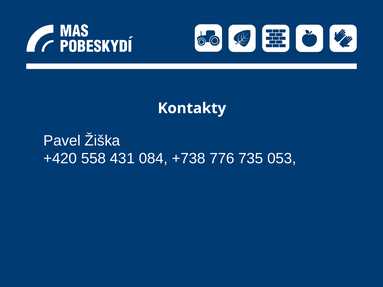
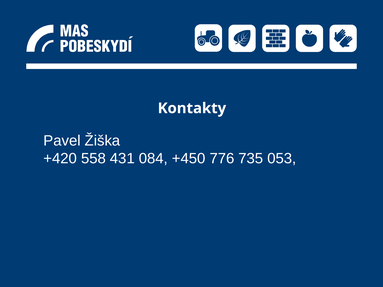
+738: +738 -> +450
